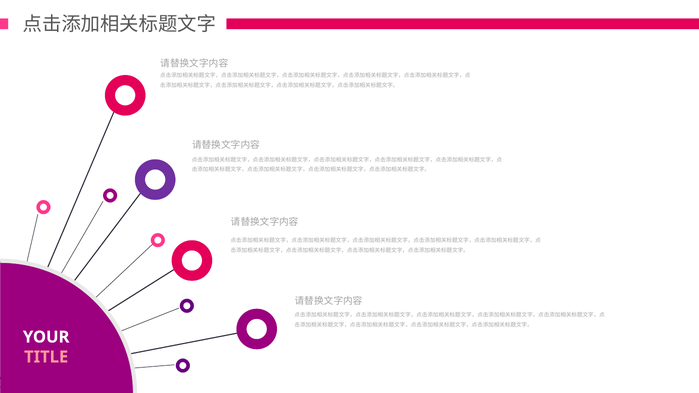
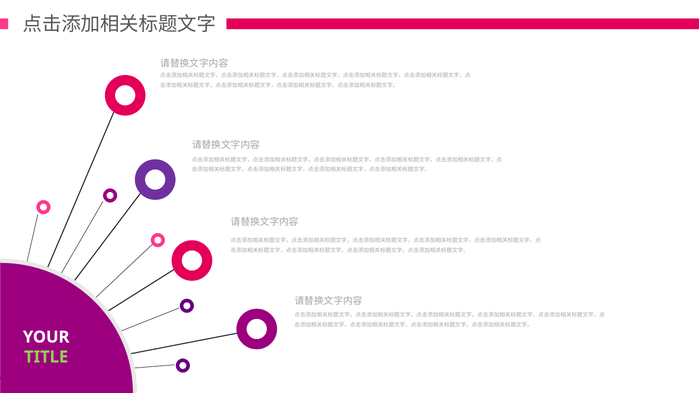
TITLE colour: pink -> light green
